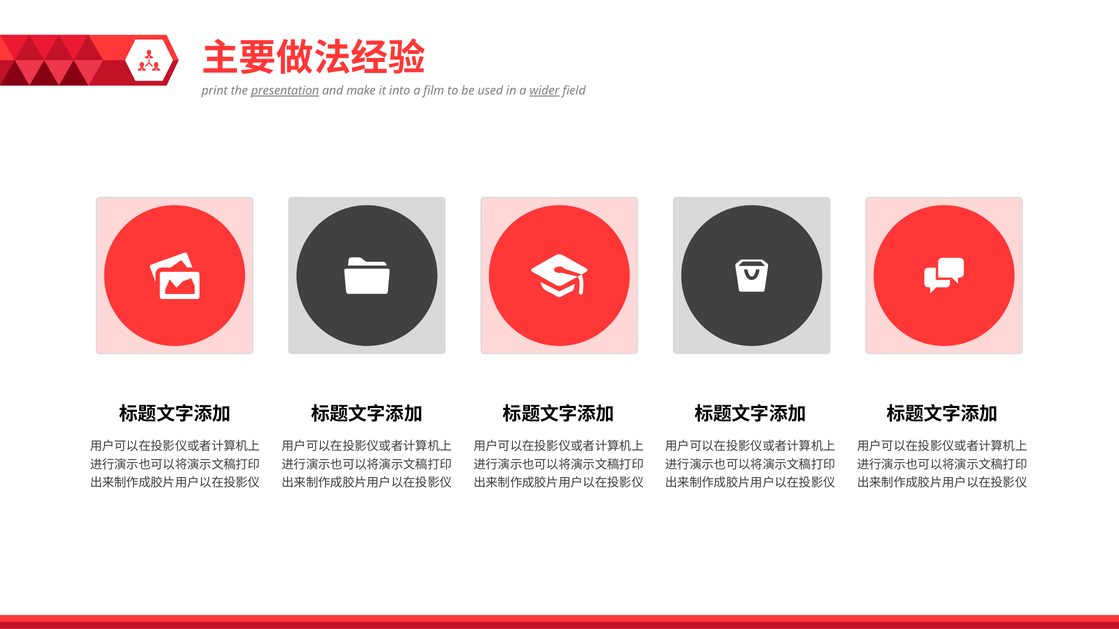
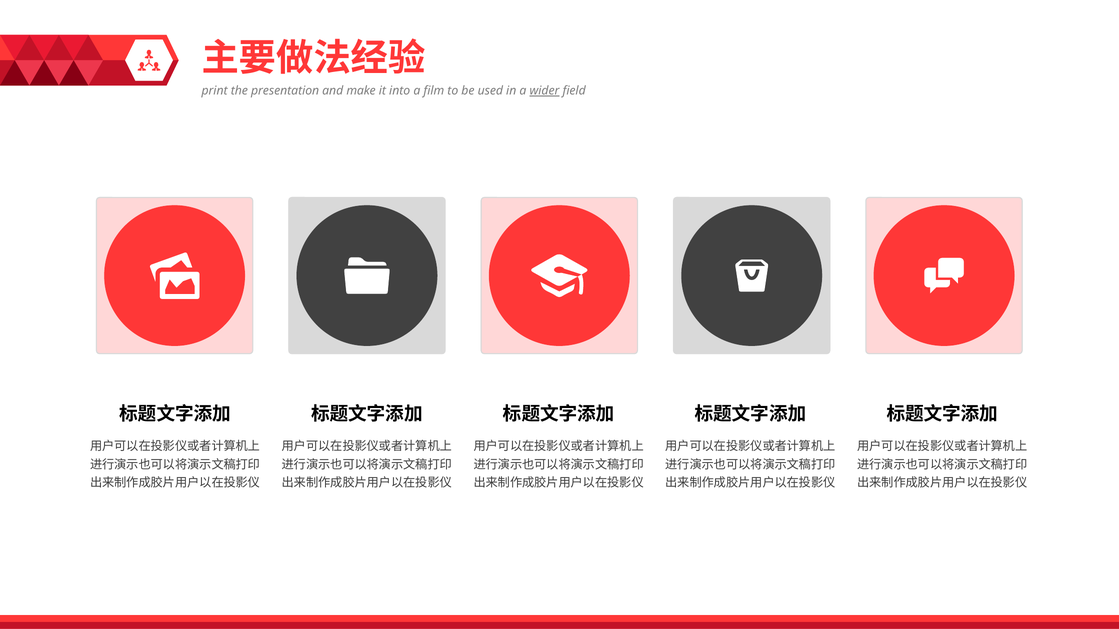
presentation underline: present -> none
